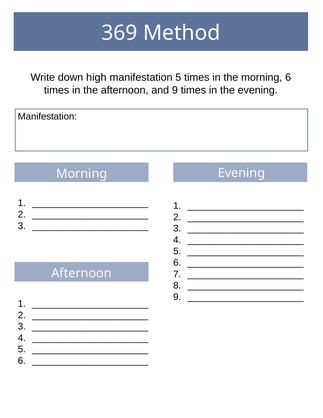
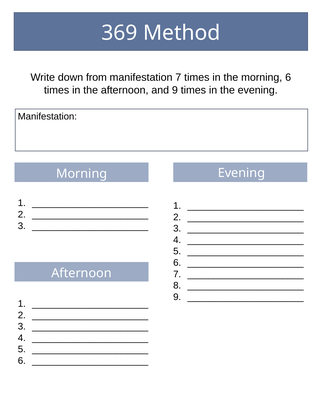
high: high -> from
manifestation 5: 5 -> 7
